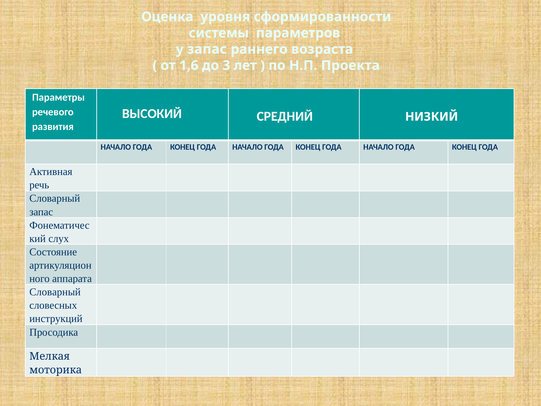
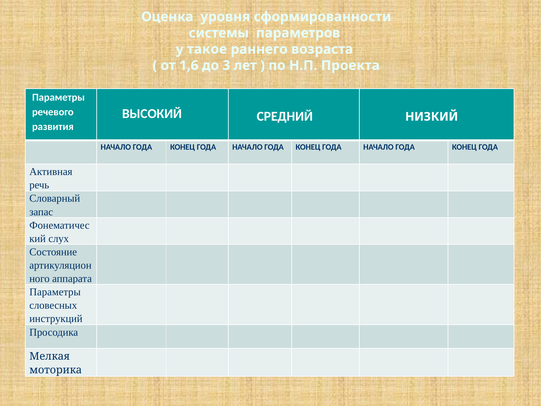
у запас: запас -> такое
Словарный at (55, 292): Словарный -> Параметры
